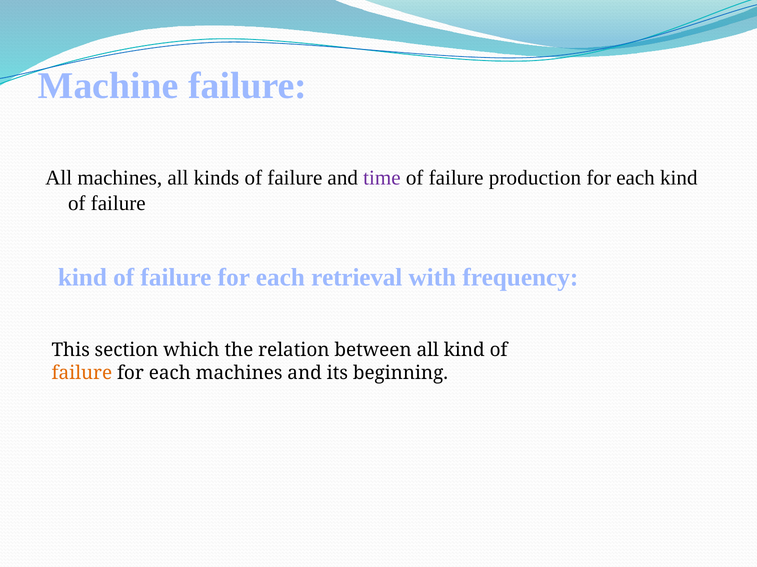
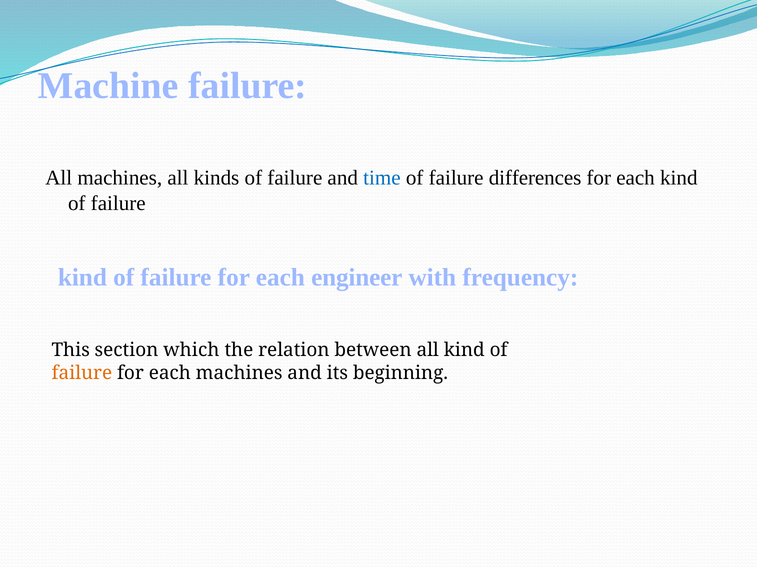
time colour: purple -> blue
production: production -> differences
retrieval: retrieval -> engineer
